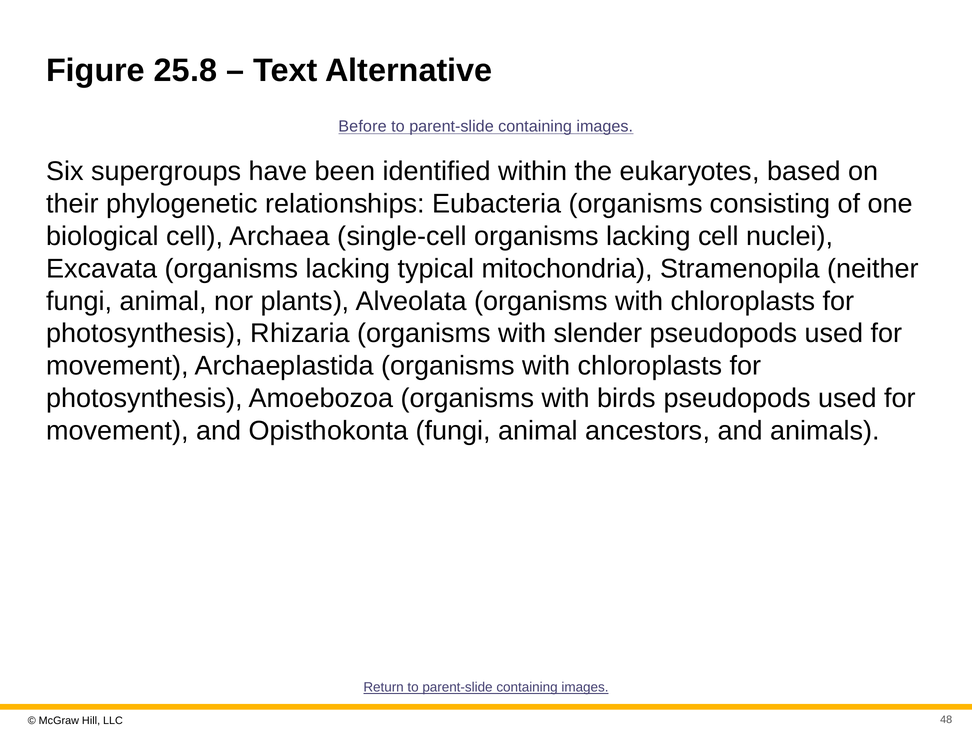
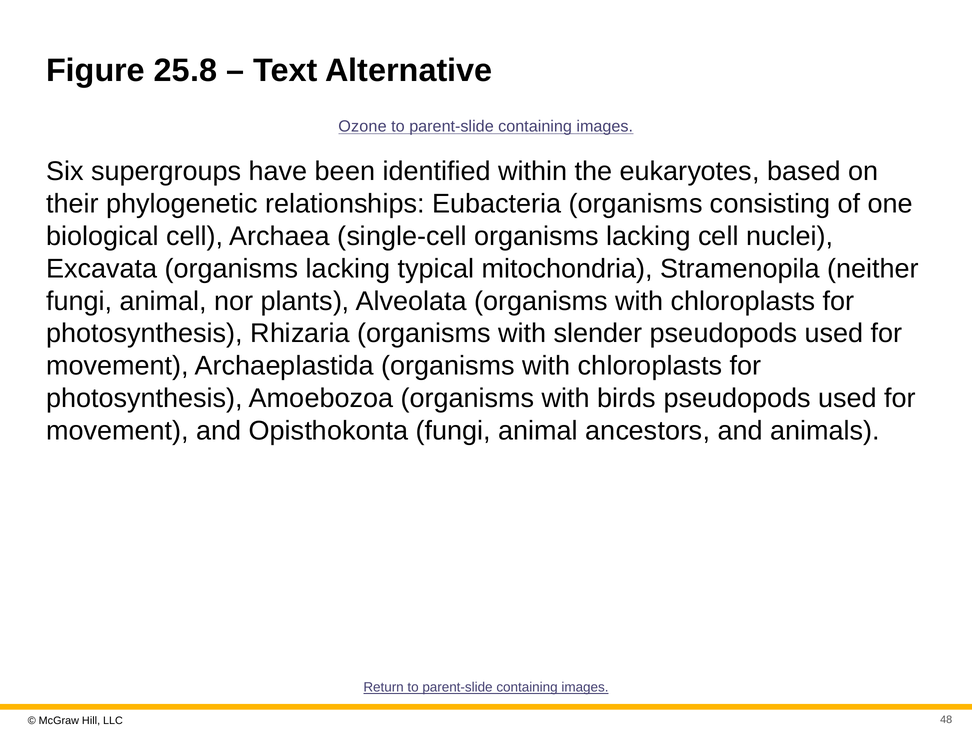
Before: Before -> Ozone
